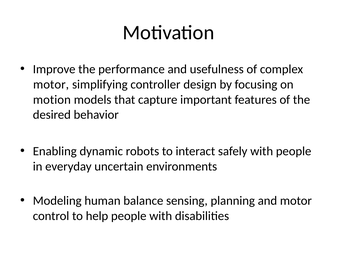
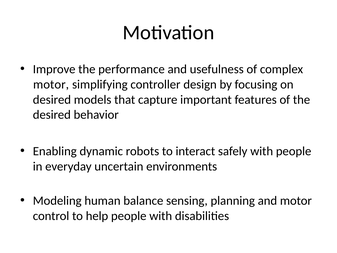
motion at (52, 99): motion -> desired
